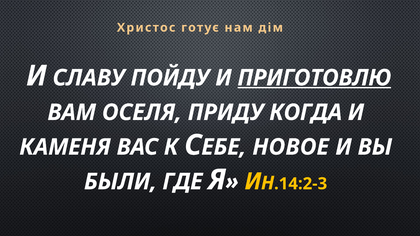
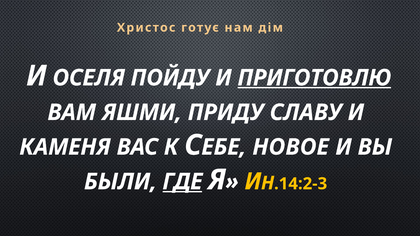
СЛАВУ: СЛАВУ -> ОСЕЛЯ
ОСЕЛЯ: ОСЕЛЯ -> ЯШМИ
КОГДА: КОГДА -> СЛАВУ
ГДЕ underline: none -> present
